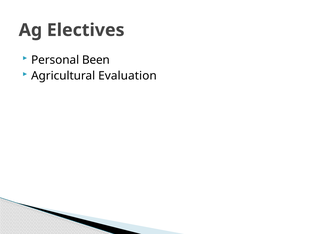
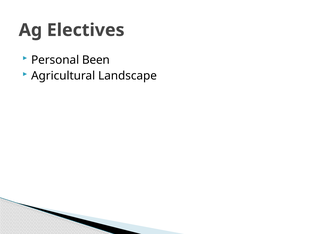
Evaluation: Evaluation -> Landscape
